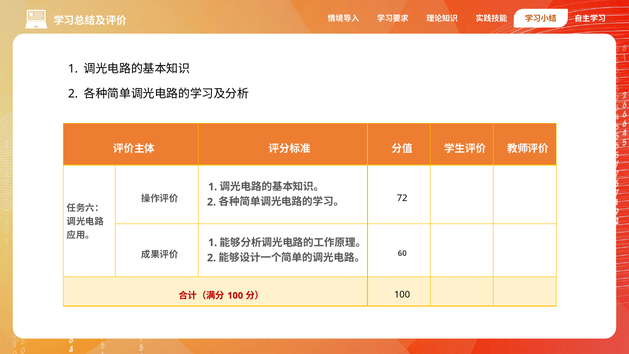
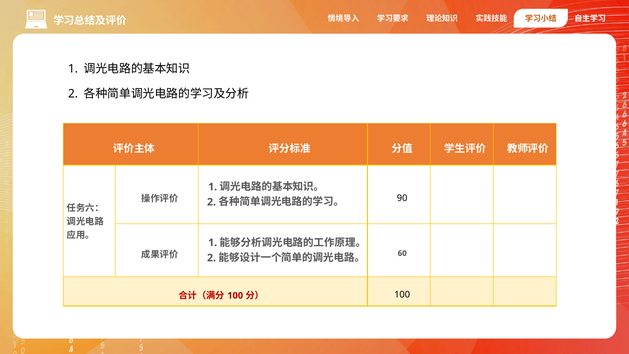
72: 72 -> 90
